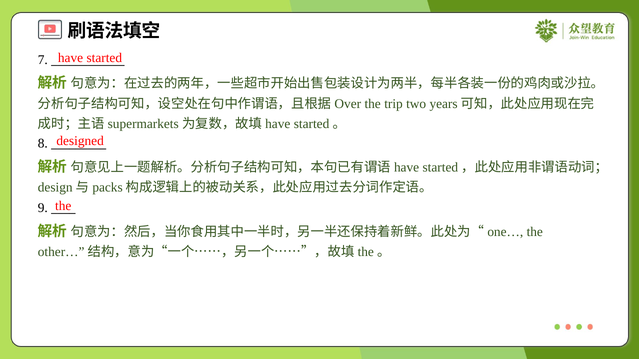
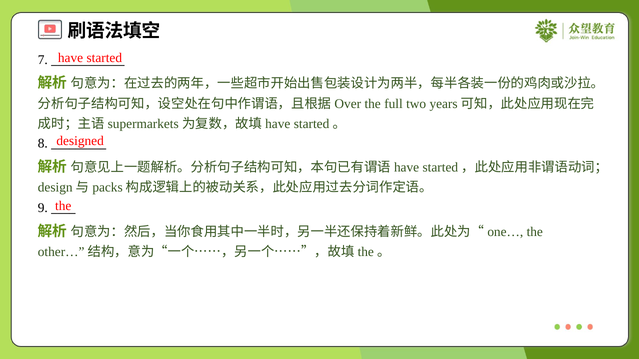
trip: trip -> full
